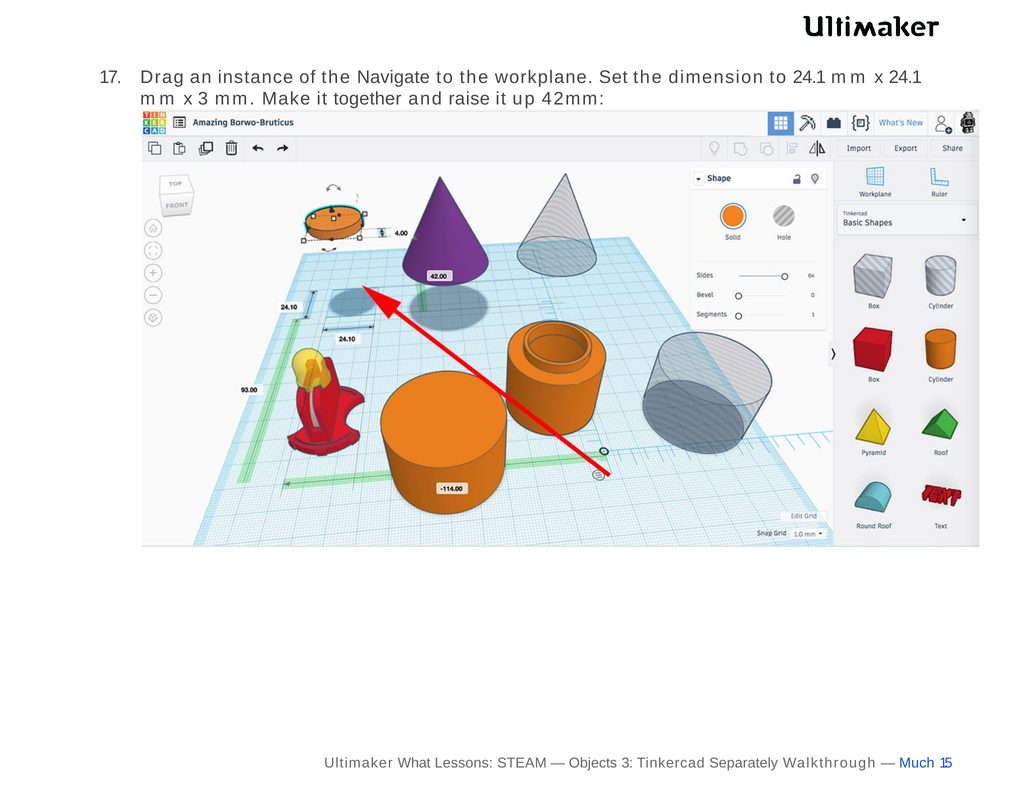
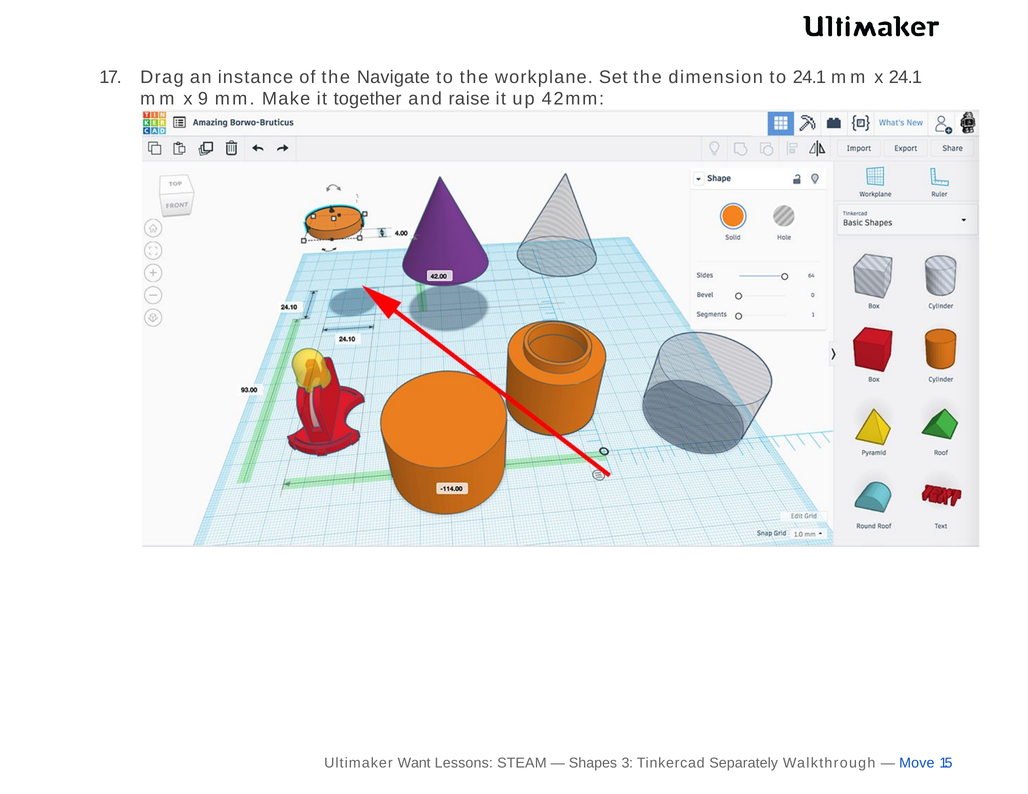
x 3: 3 -> 9
What: What -> Want
Objects: Objects -> Shapes
Much: Much -> Move
